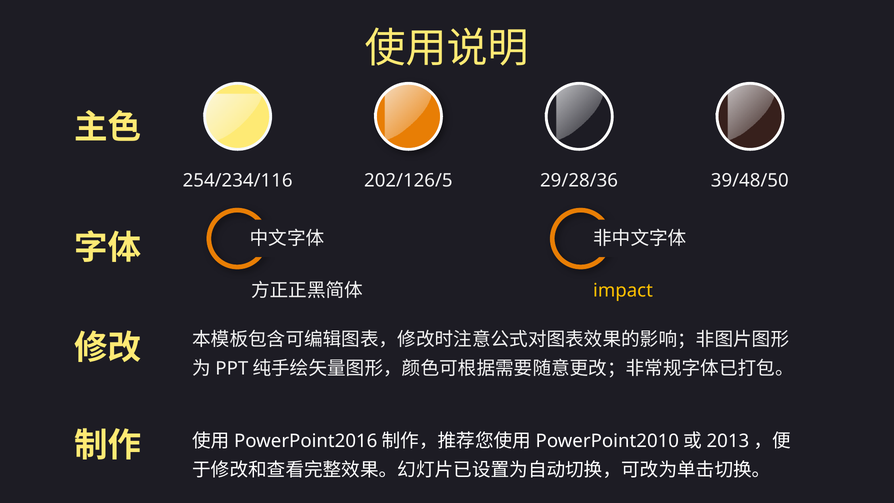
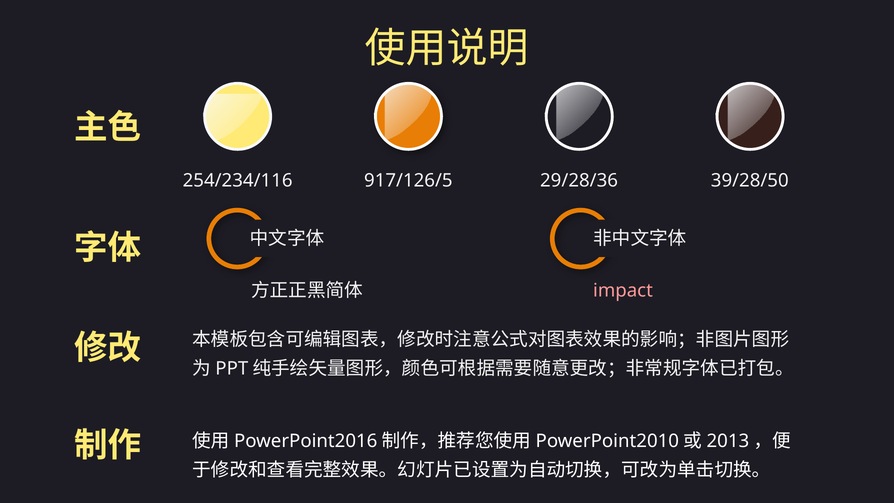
202/126/5: 202/126/5 -> 917/126/5
39/48/50: 39/48/50 -> 39/28/50
impact colour: yellow -> pink
